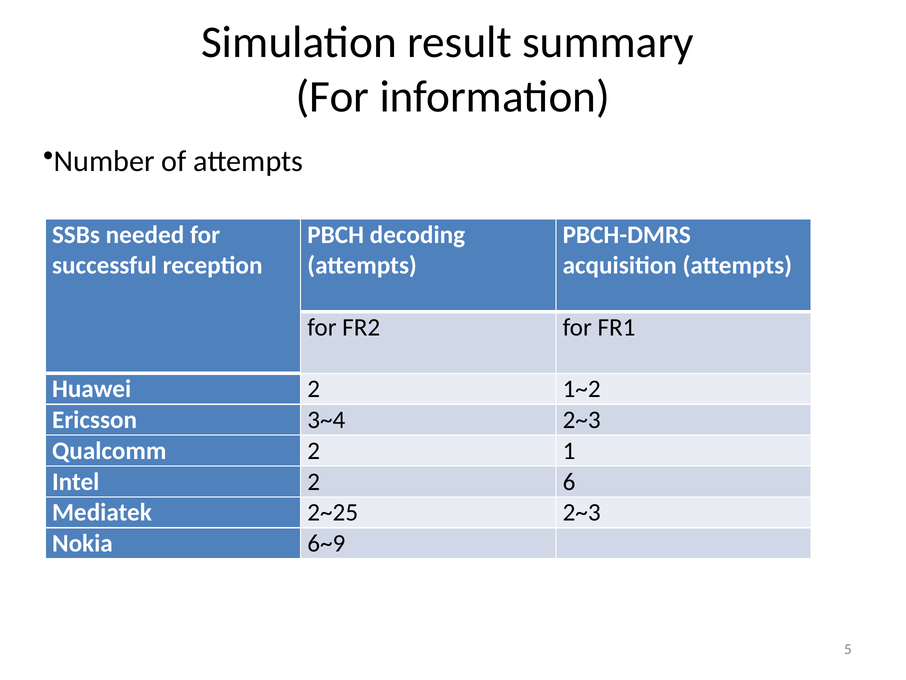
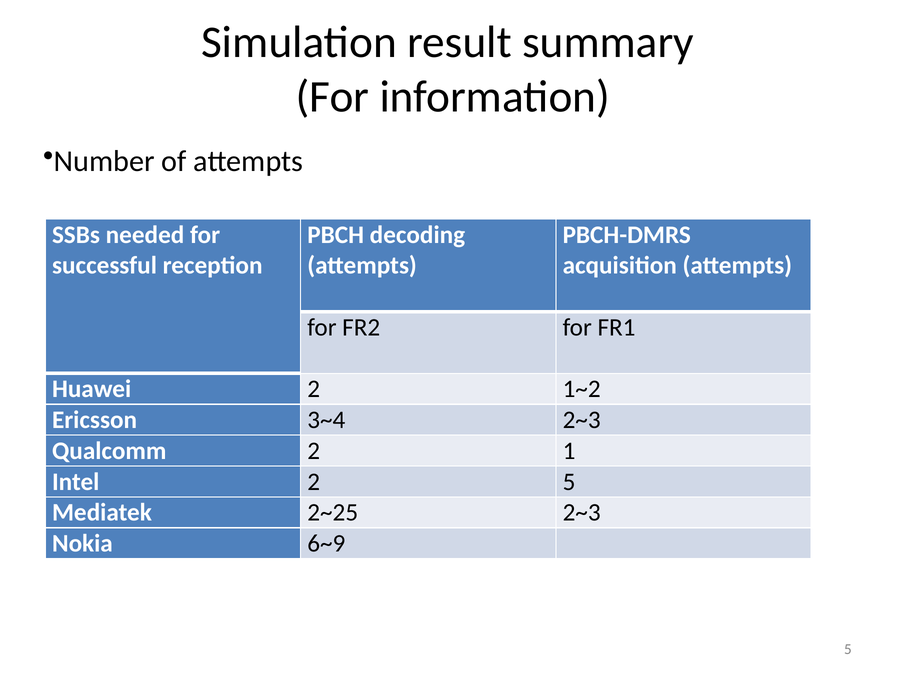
2 6: 6 -> 5
